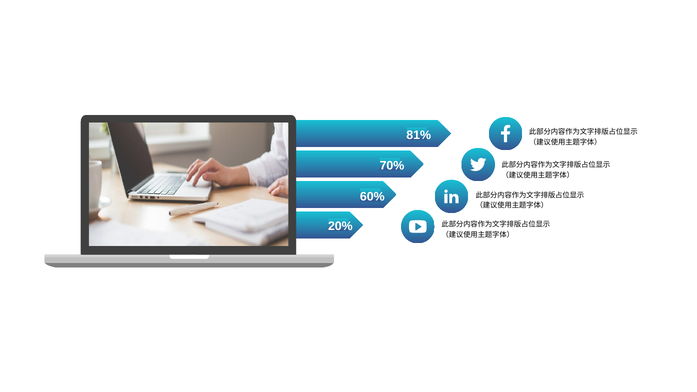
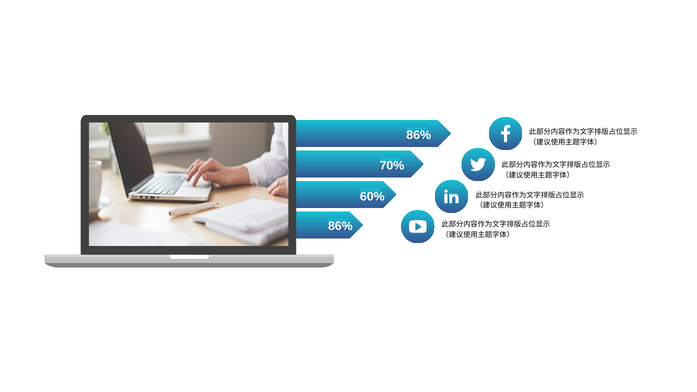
81% at (419, 135): 81% -> 86%
20% at (340, 226): 20% -> 86%
